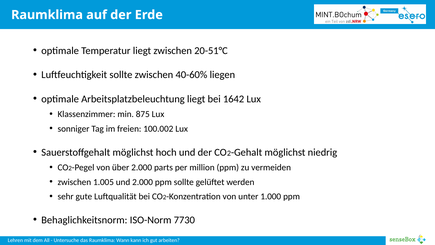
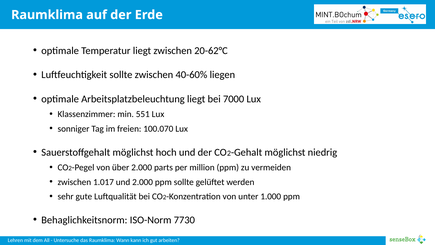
20-51°C: 20-51°C -> 20-62°C
1642: 1642 -> 7000
875: 875 -> 551
100.002: 100.002 -> 100.070
1.005: 1.005 -> 1.017
